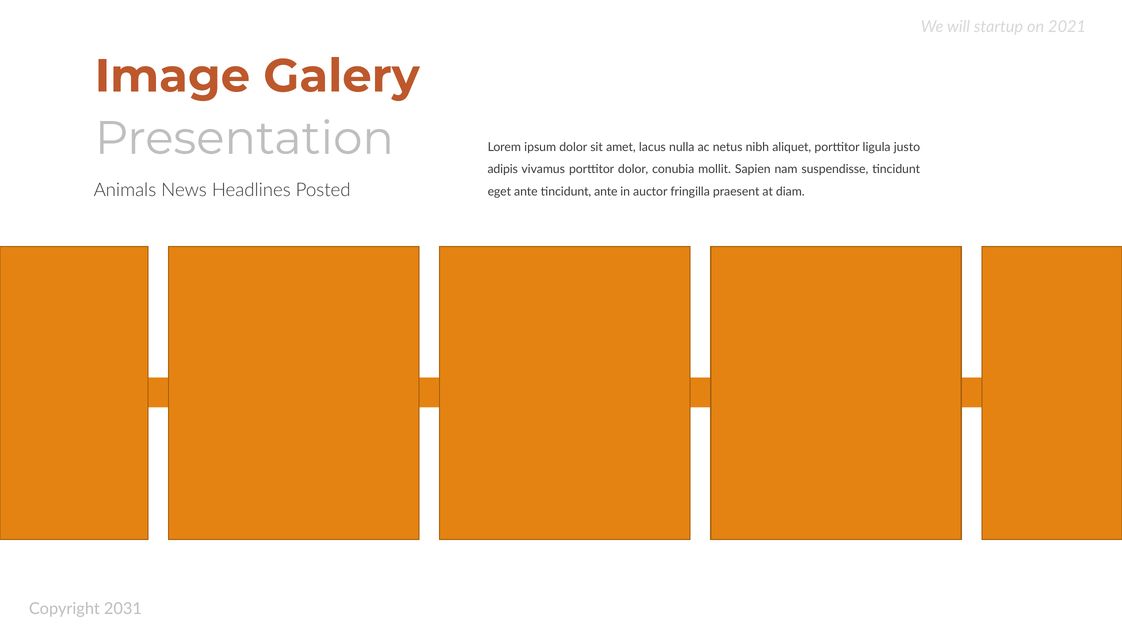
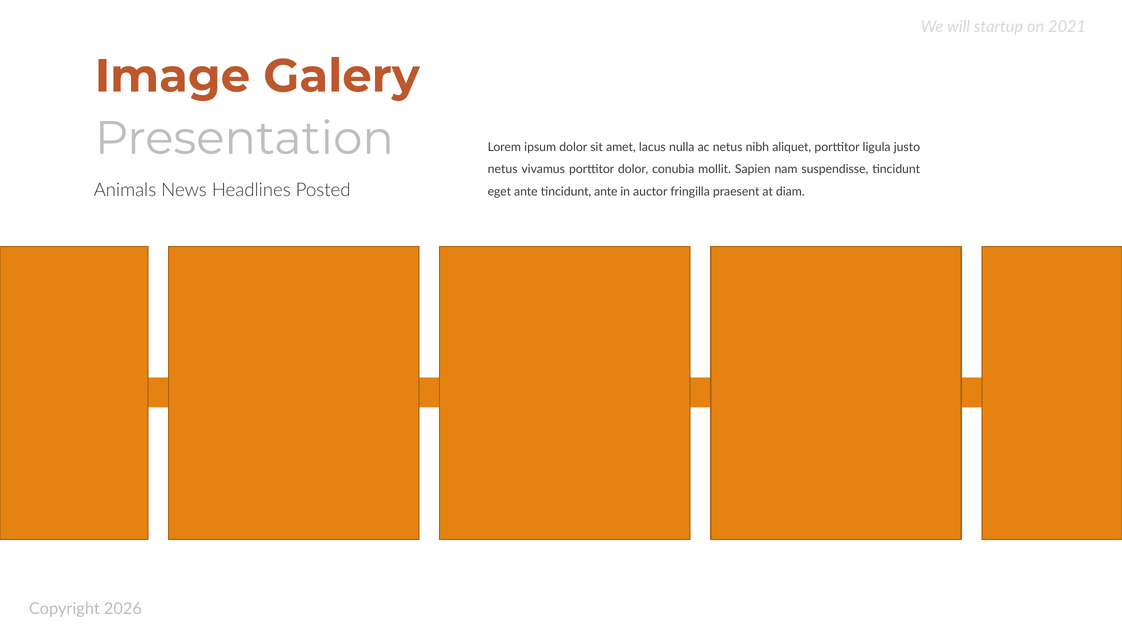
adipis at (503, 169): adipis -> netus
2031: 2031 -> 2026
